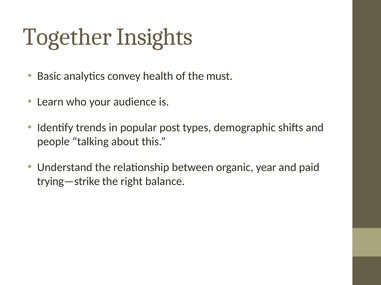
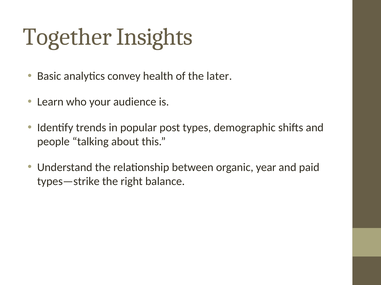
must: must -> later
trying—strike: trying—strike -> types—strike
